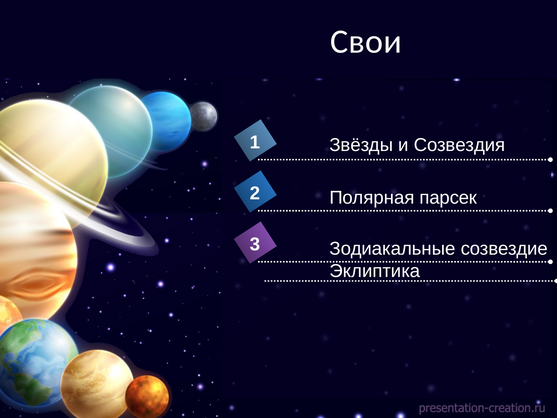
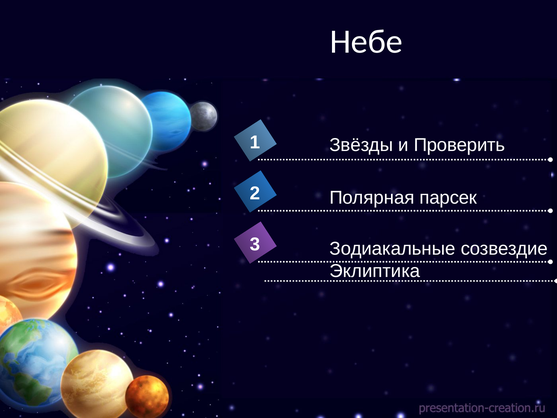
Свои: Свои -> Небе
Созвездия: Созвездия -> Проверить
